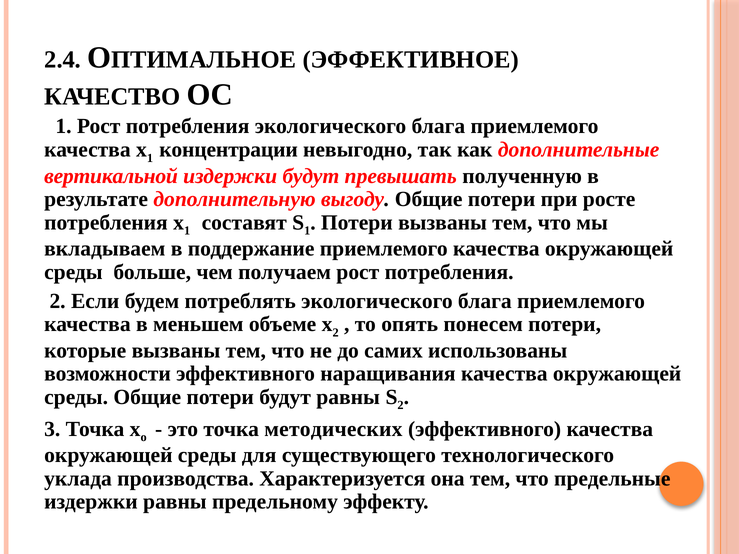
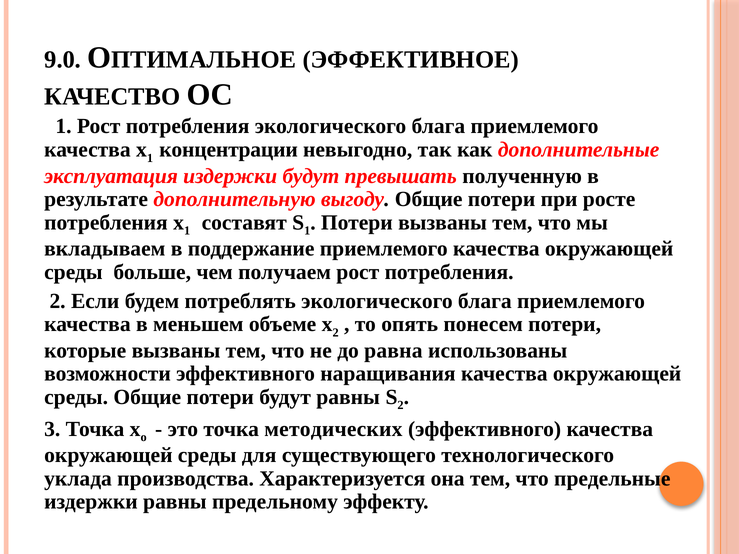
2.4: 2.4 -> 9.0
вертикальной: вертикальной -> эксплуатация
самих: самих -> равна
